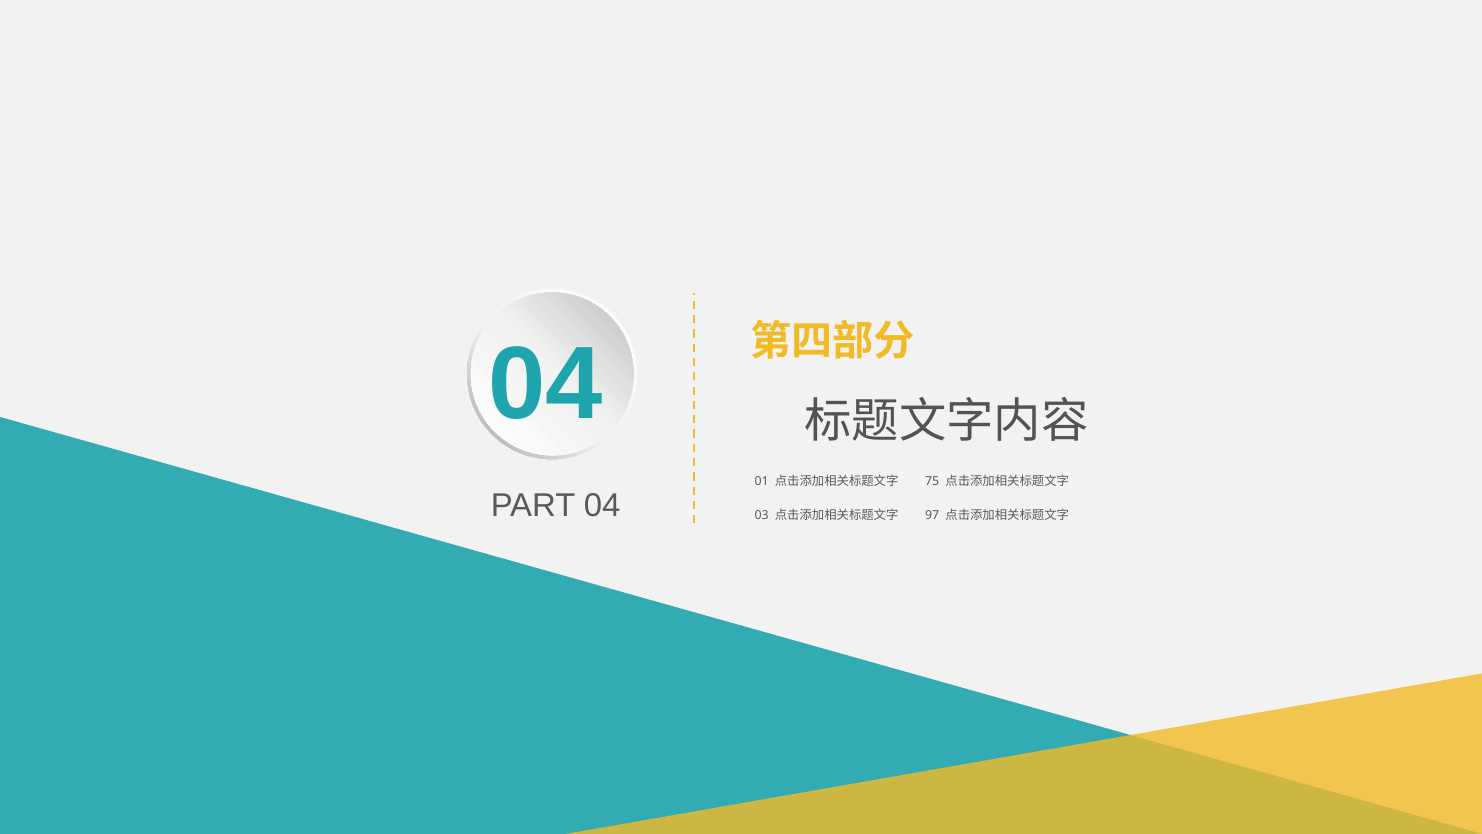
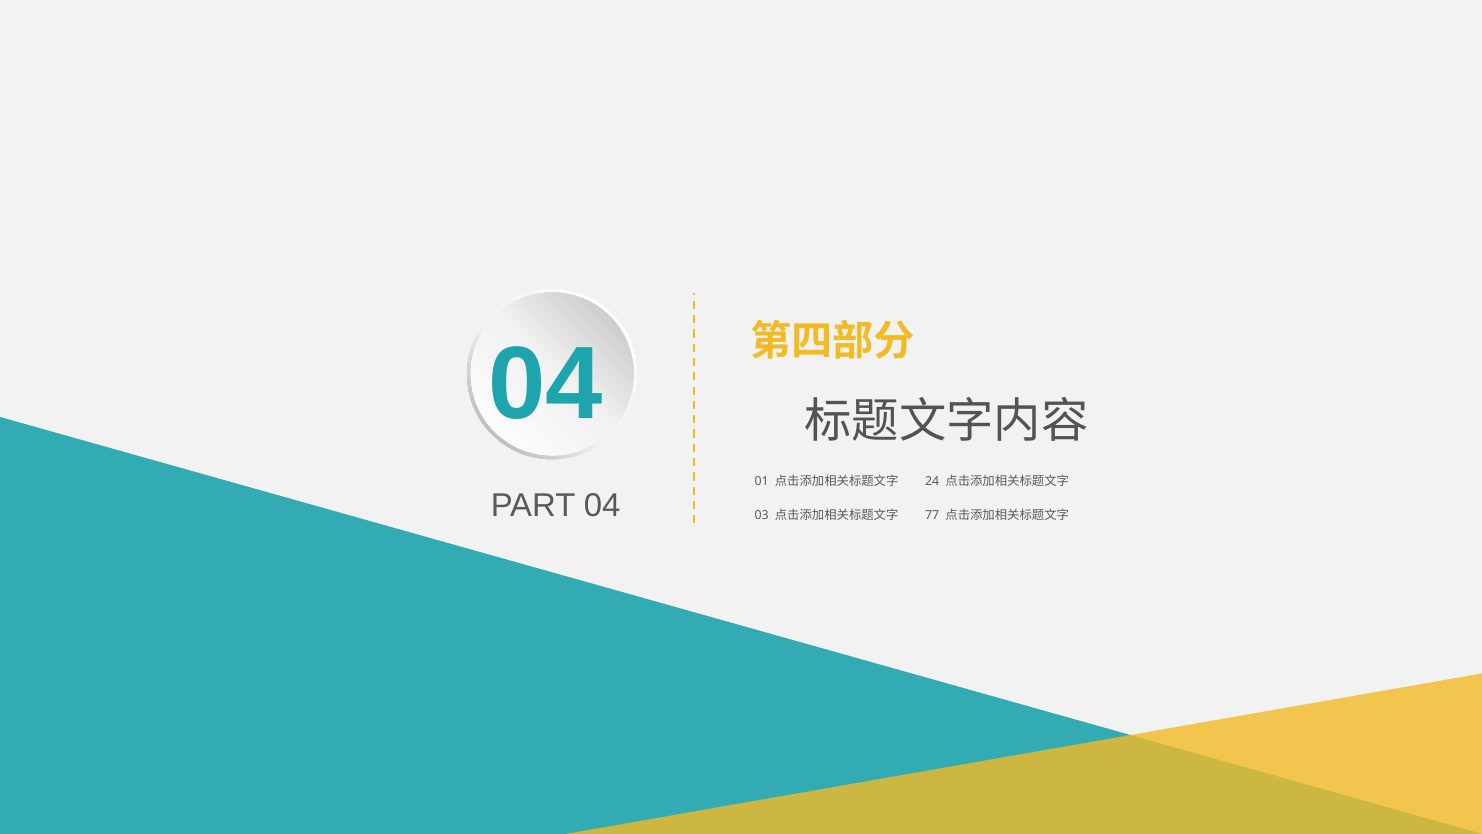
75: 75 -> 24
97: 97 -> 77
